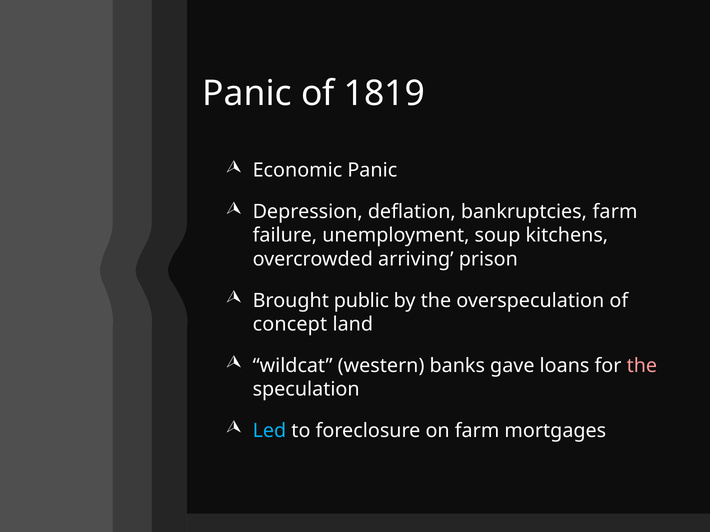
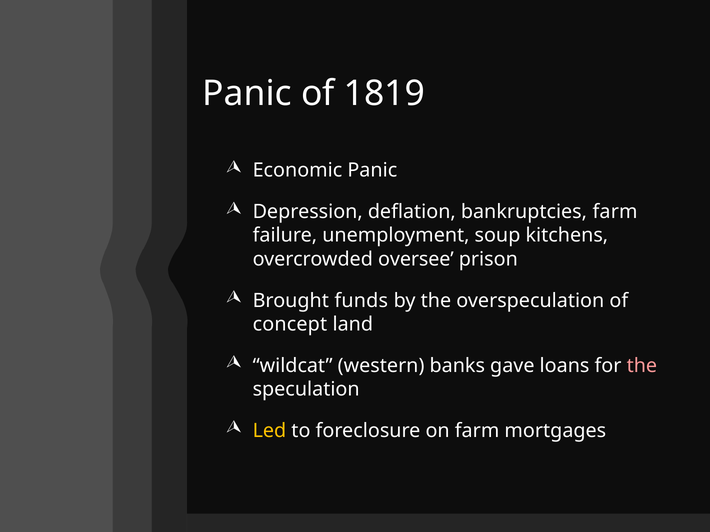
arriving: arriving -> oversee
public: public -> funds
Led colour: light blue -> yellow
